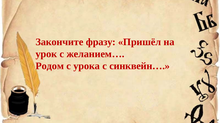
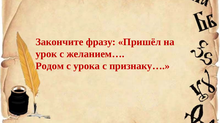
синквейн…: синквейн… -> признаку…
